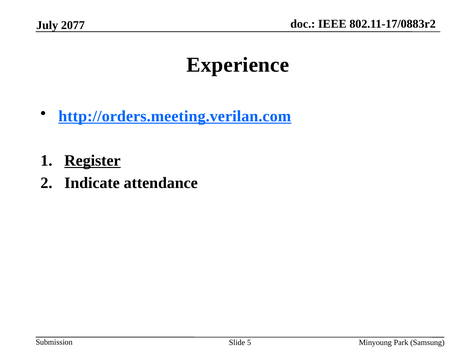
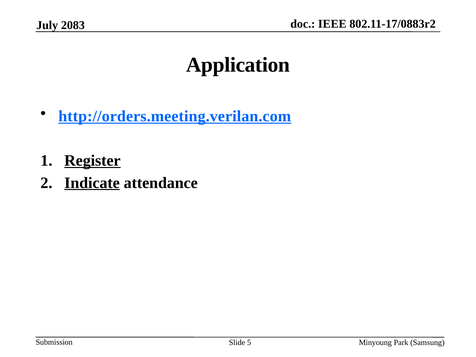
2077: 2077 -> 2083
Experience: Experience -> Application
Indicate underline: none -> present
